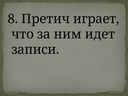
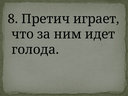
записи: записи -> голода
